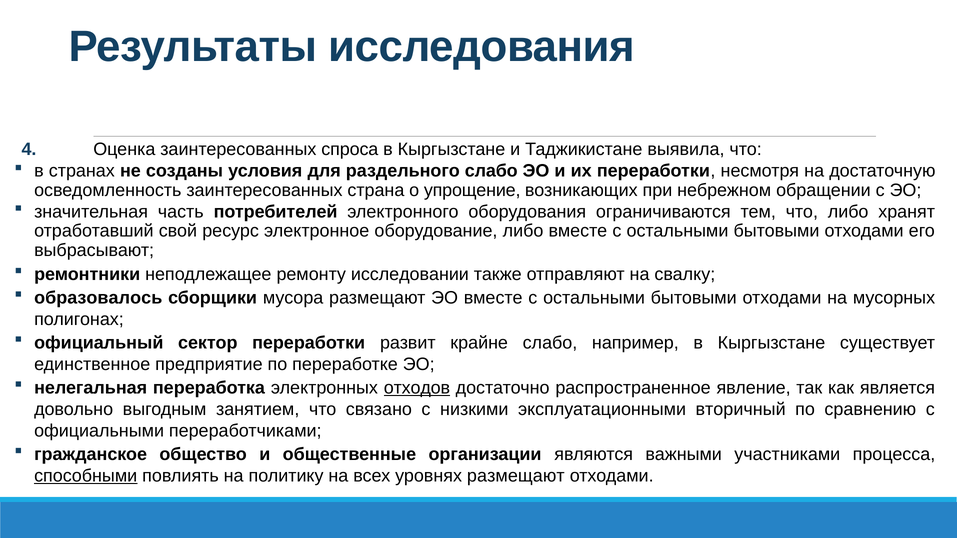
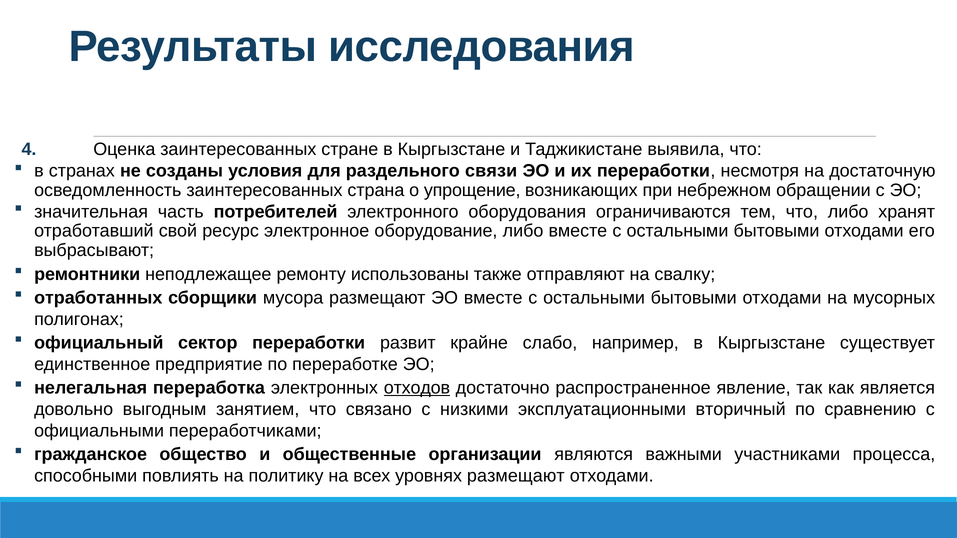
спроса: спроса -> стране
раздельного слабо: слабо -> связи
исследовании: исследовании -> использованы
образовалось: образовалось -> отработанных
способными underline: present -> none
